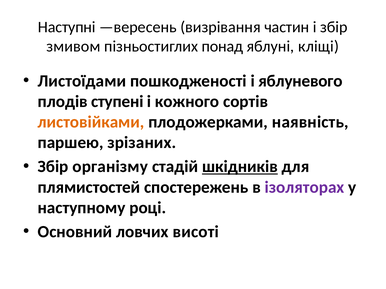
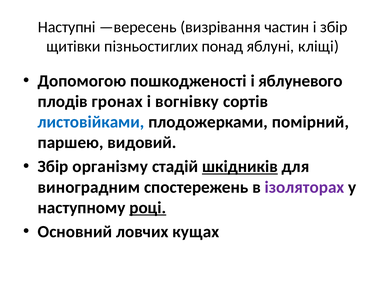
змивом: змивом -> щитівки
Листоїдами: Листоїдами -> Допомогою
ступені: ступені -> гронах
кожного: кожного -> вогнівку
листовійками colour: orange -> blue
наявність: наявність -> помірний
зрізаних: зрізаних -> видовий
плямистостей: плямистостей -> виноградним
році underline: none -> present
висоті: висоті -> кущах
